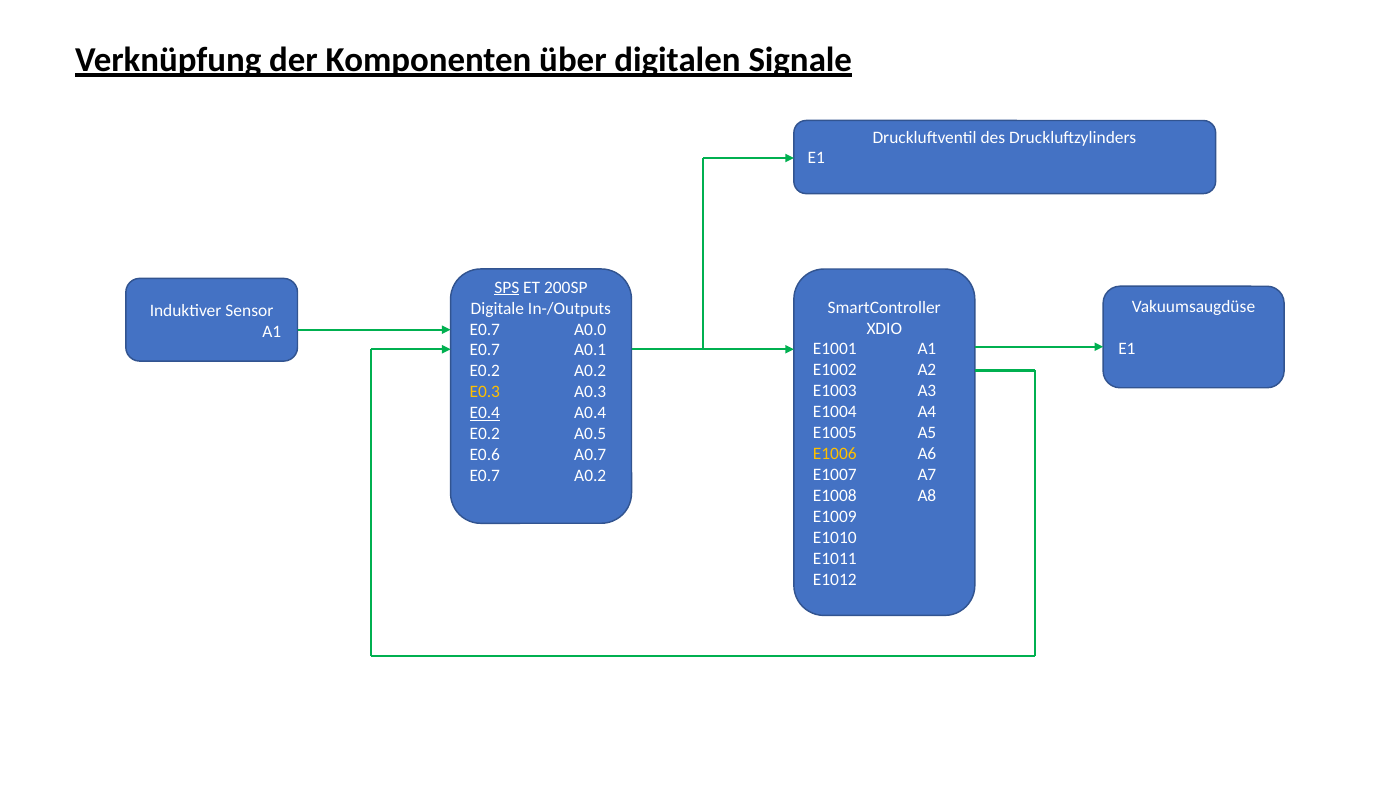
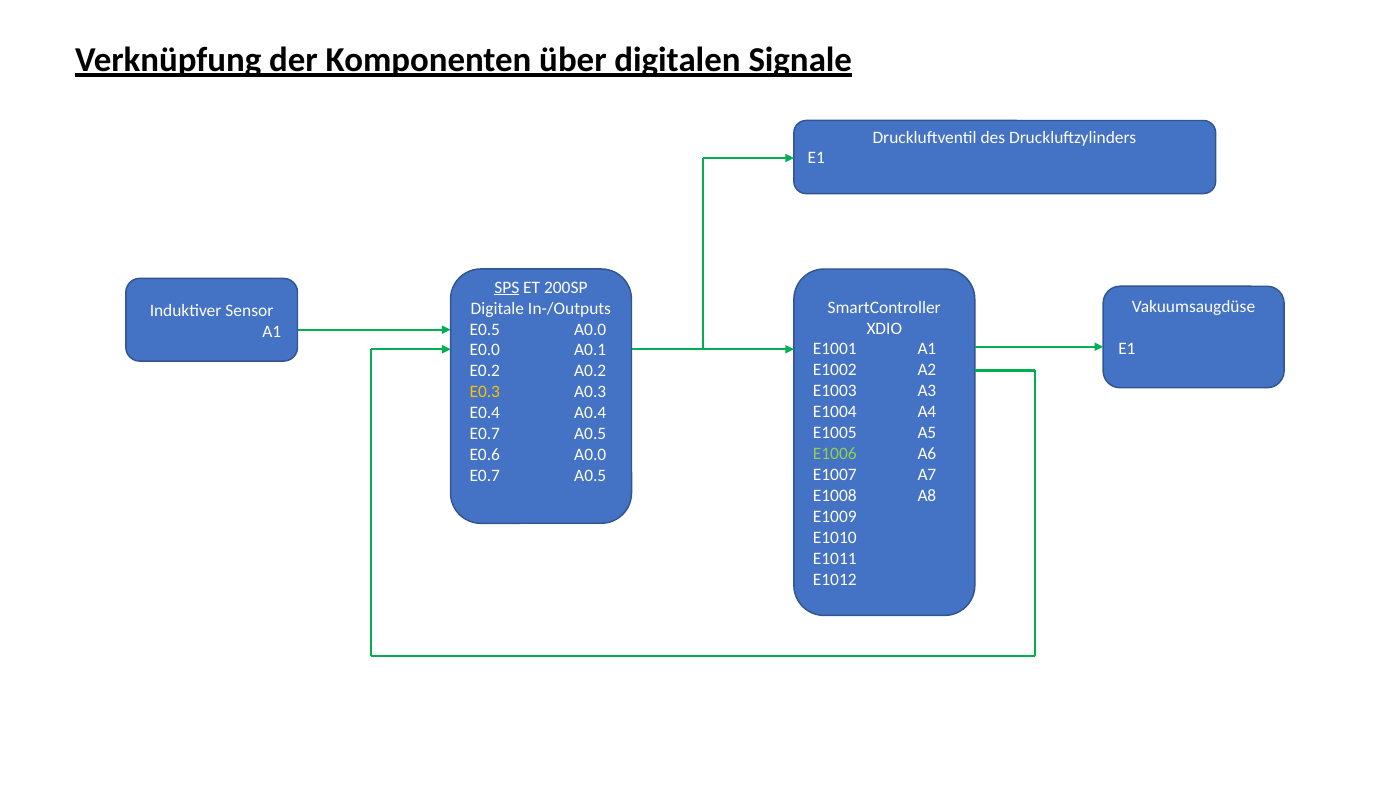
E0.7 at (485, 329): E0.7 -> E0.5
E0.7 at (485, 350): E0.7 -> E0.0
E0.4 underline: present -> none
E0.2 at (485, 434): E0.2 -> E0.7
E1006 colour: yellow -> light green
E0.6 A0.7: A0.7 -> A0.0
A0.2 at (590, 476): A0.2 -> A0.5
